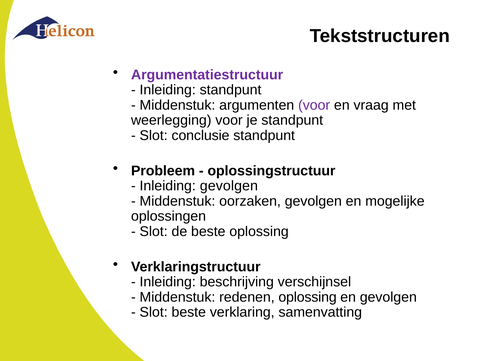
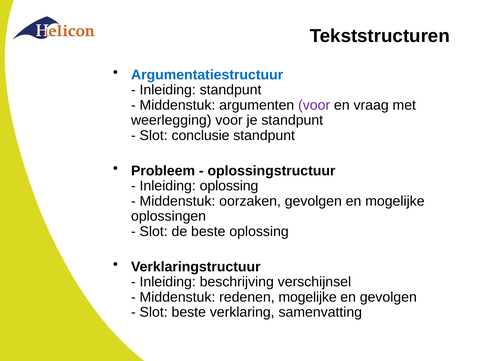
Argumentatiestructuur colour: purple -> blue
Inleiding gevolgen: gevolgen -> oplossing
redenen oplossing: oplossing -> mogelijke
